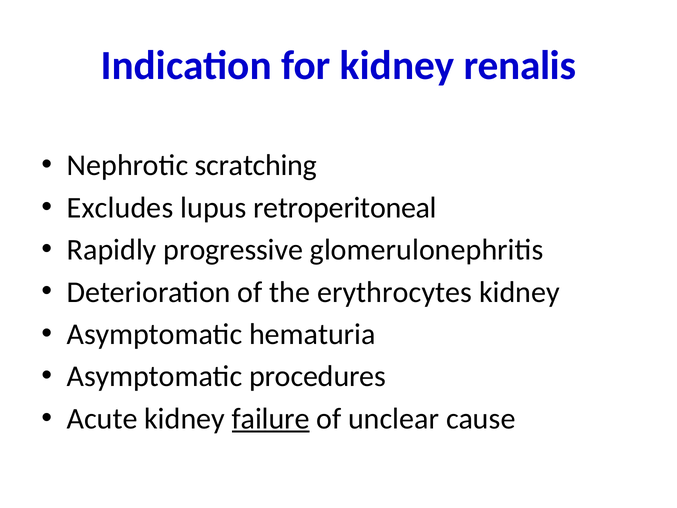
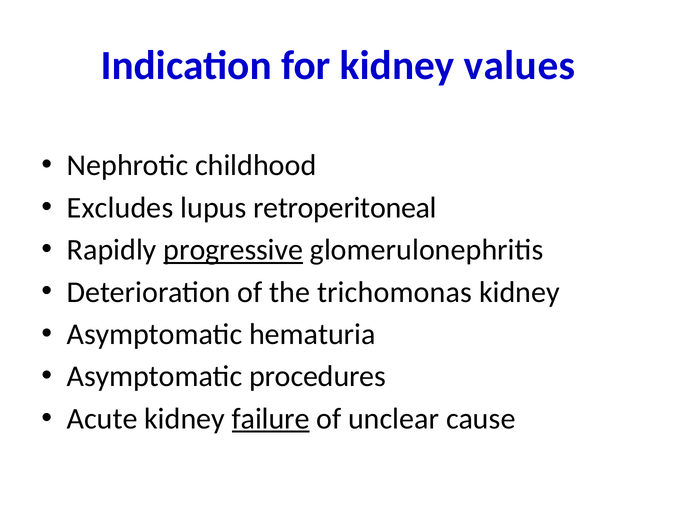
renalis: renalis -> values
scratching: scratching -> childhood
progressive underline: none -> present
erythrocytes: erythrocytes -> trichomonas
